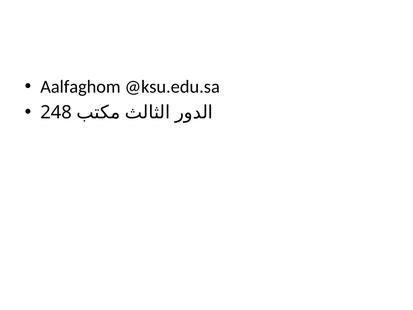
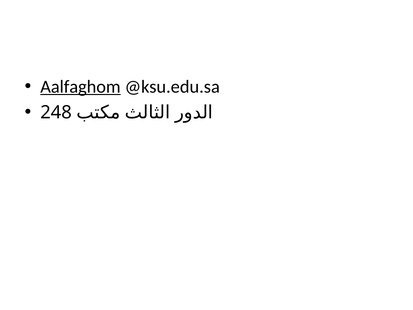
Aalfaghom underline: none -> present
